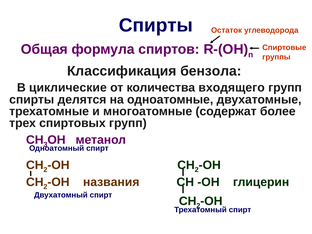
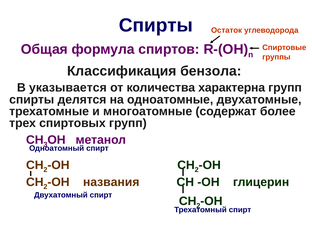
циклические: циклические -> указывается
входящего: входящего -> характерна
